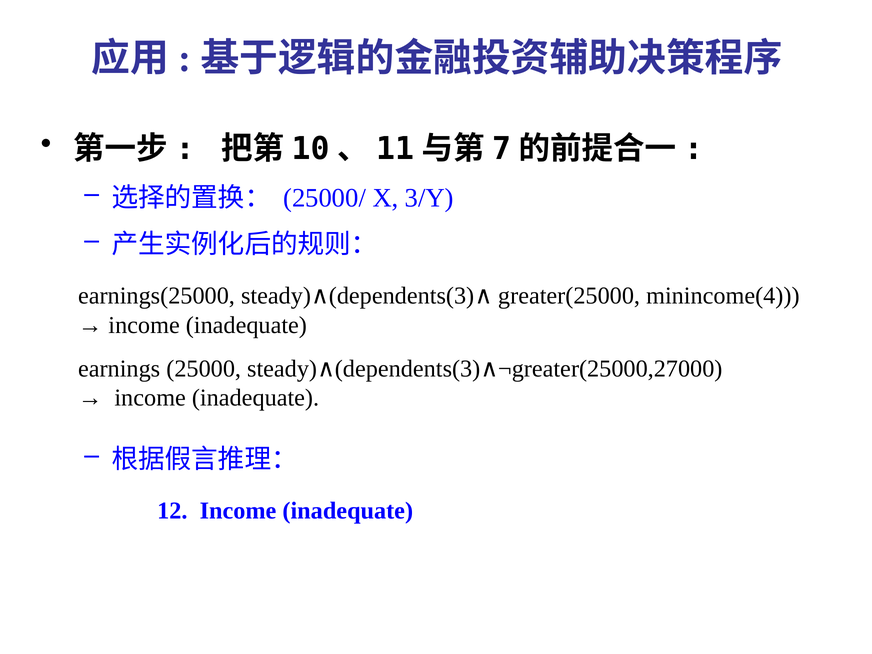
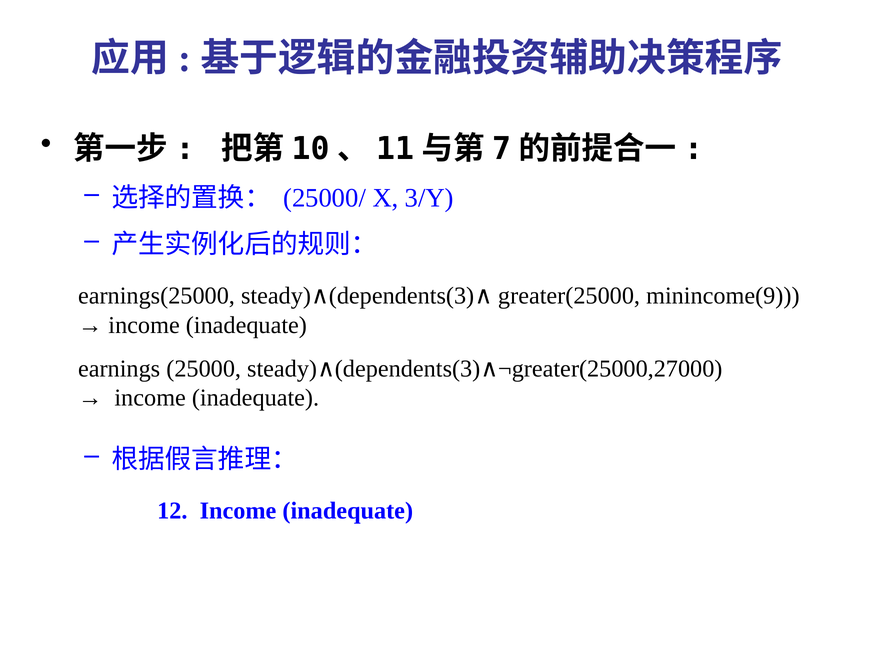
minincome(4: minincome(4 -> minincome(9
